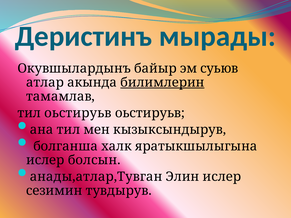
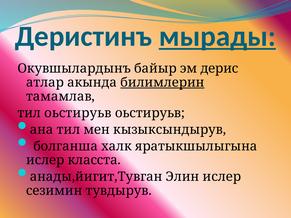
мырады underline: none -> present
суьюв: суьюв -> дерис
болсын: болсын -> класста
анады,атлар,Тувган: анады,атлар,Тувган -> анады,йигит,Тувган
